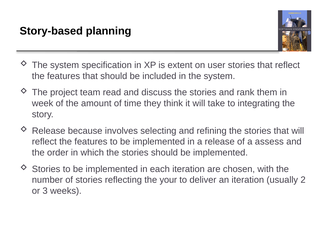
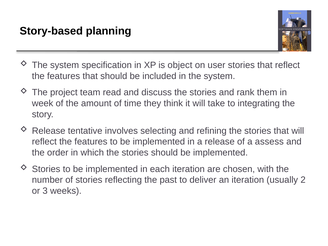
extent: extent -> object
because: because -> tentative
your: your -> past
